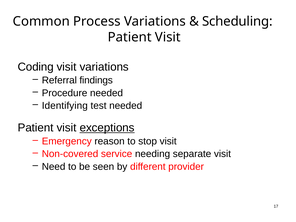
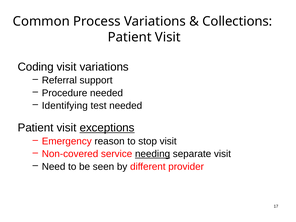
Scheduling: Scheduling -> Collections
findings: findings -> support
needing underline: none -> present
